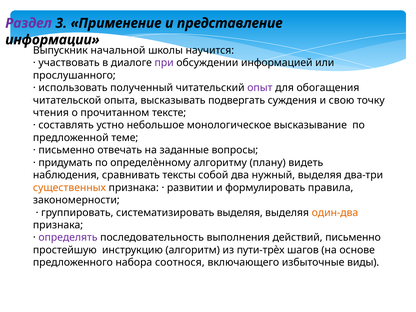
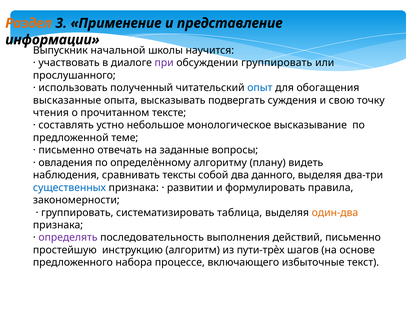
Раздел colour: purple -> orange
обсуждении информацией: информацией -> группировать
опыт colour: purple -> blue
читательской: читательской -> высказанные
придумать: придумать -> овладения
нужный: нужный -> данного
существенных colour: orange -> blue
систематизировать выделяя: выделяя -> таблица
соотнося: соотнося -> процессе
виды: виды -> текст
